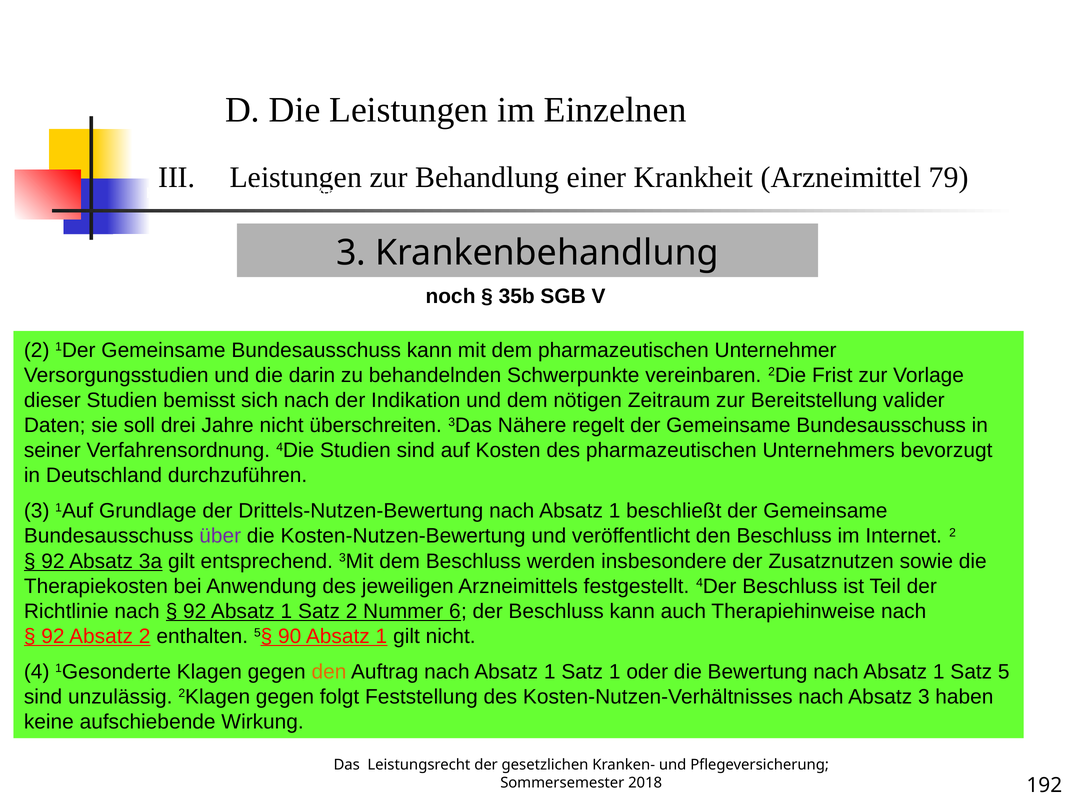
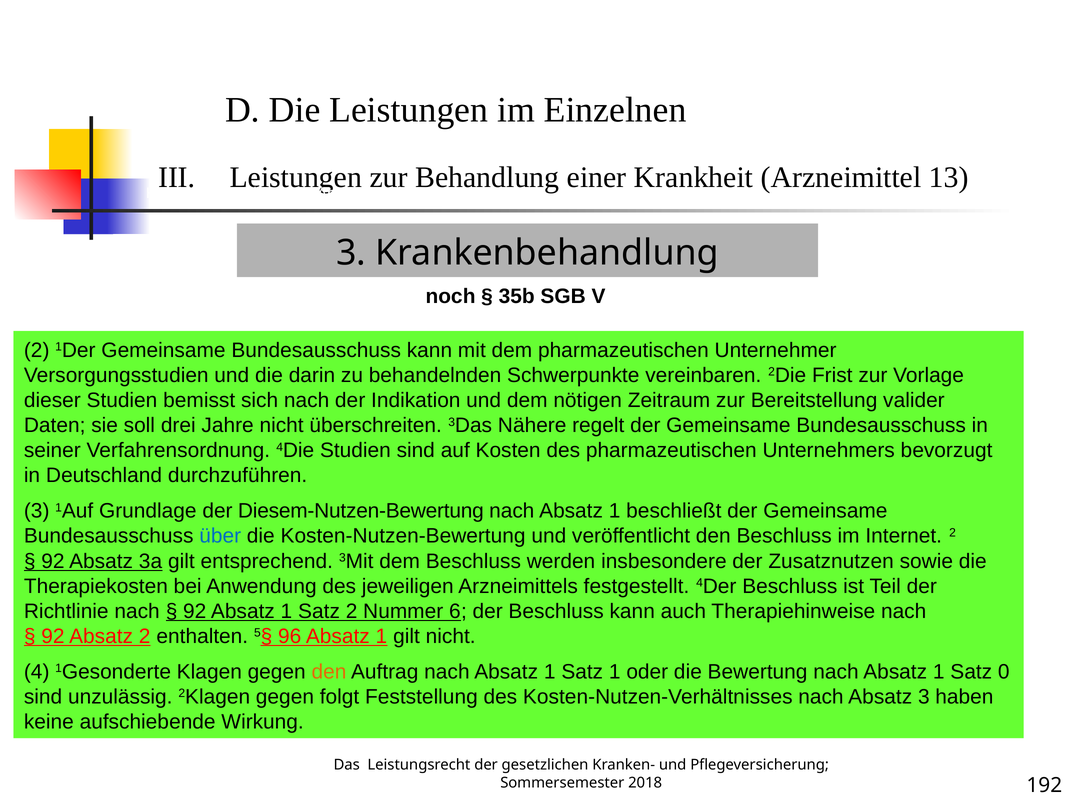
79: 79 -> 13
Drittels-Nutzen-Bewertung: Drittels-Nutzen-Bewertung -> Diesem-Nutzen-Bewertung
über colour: purple -> blue
90: 90 -> 96
5: 5 -> 0
